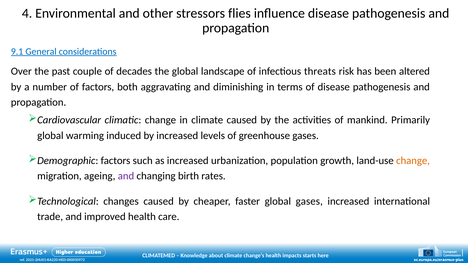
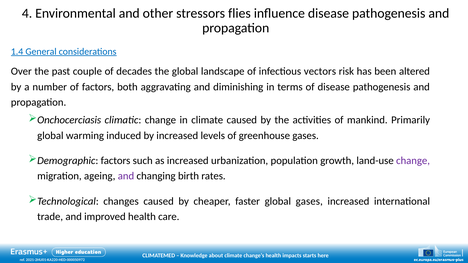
9.1: 9.1 -> 1.4
threats: threats -> vectors
Cardiovascular: Cardiovascular -> Onchocerciasis
change at (413, 161) colour: orange -> purple
